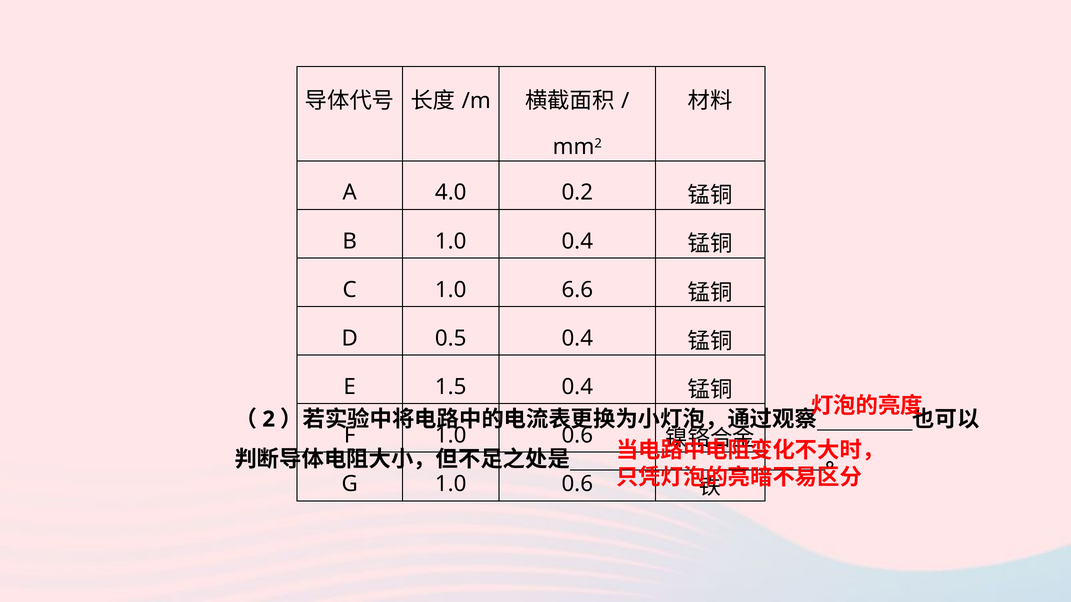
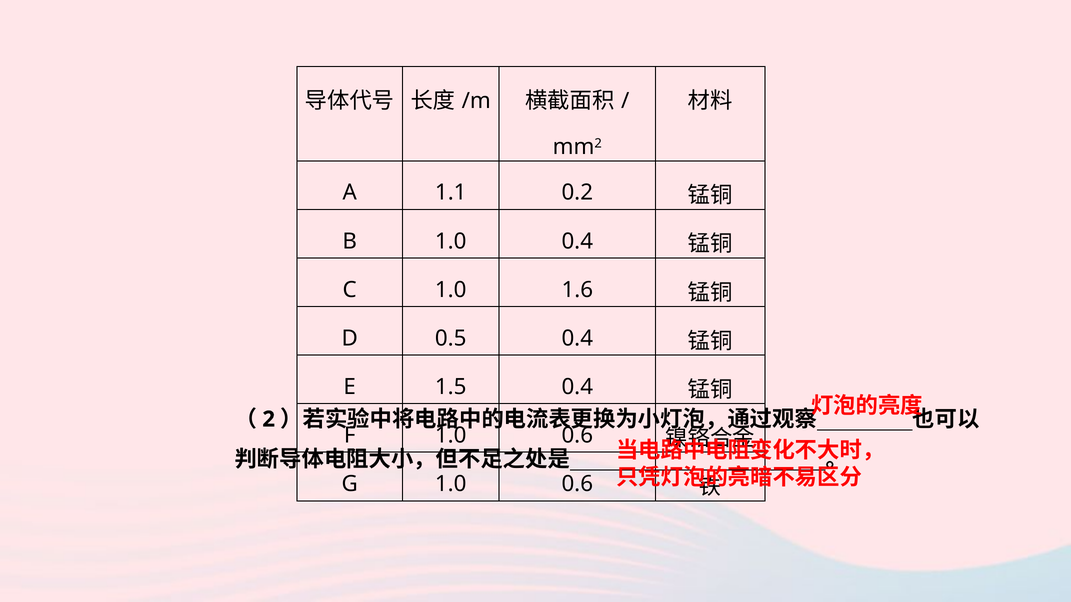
4.0: 4.0 -> 1.1
6.6: 6.6 -> 1.6
